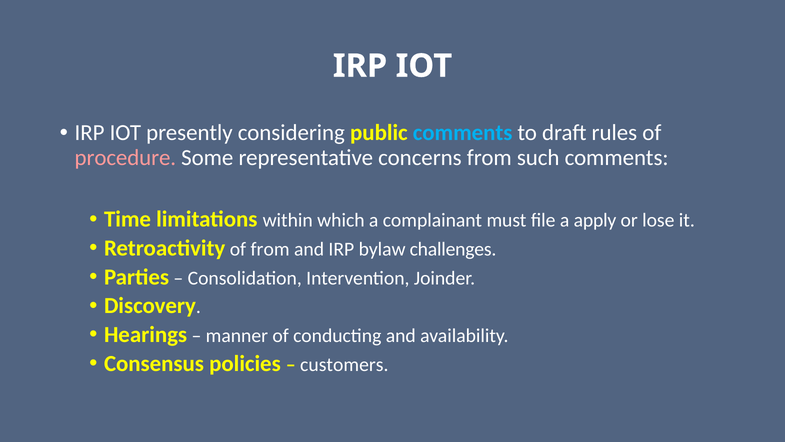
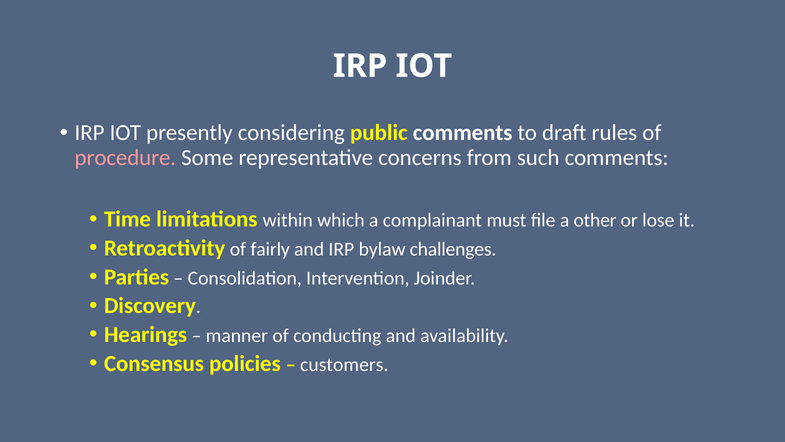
comments at (463, 133) colour: light blue -> white
apply: apply -> other
of from: from -> fairly
